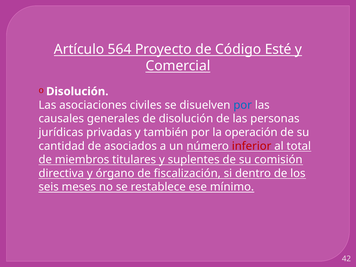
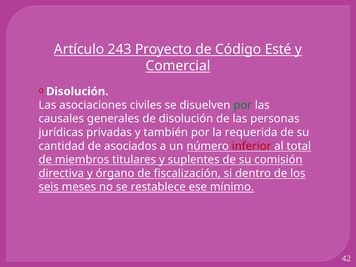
564: 564 -> 243
por at (243, 105) colour: blue -> green
operación: operación -> requerida
